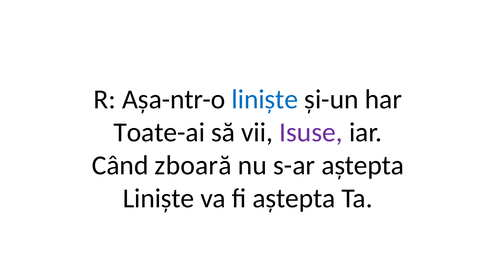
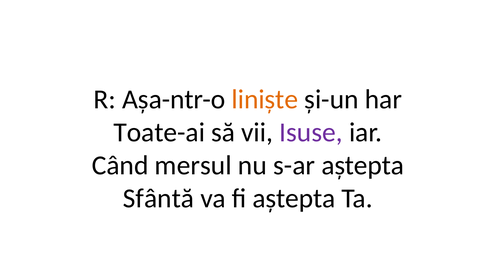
liniște at (265, 99) colour: blue -> orange
zboară: zboară -> mersul
Liniște at (159, 198): Liniște -> Sfântă
